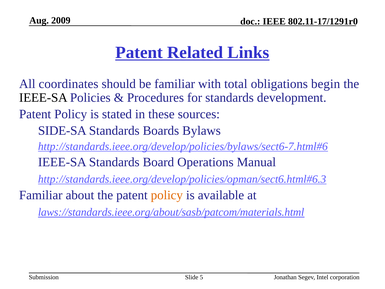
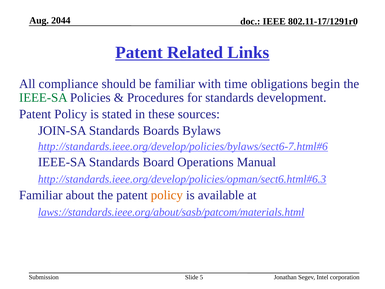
2009: 2009 -> 2044
coordinates: coordinates -> compliance
total: total -> time
IEEE-SA at (43, 98) colour: black -> green
SIDE-SA: SIDE-SA -> JOIN-SA
